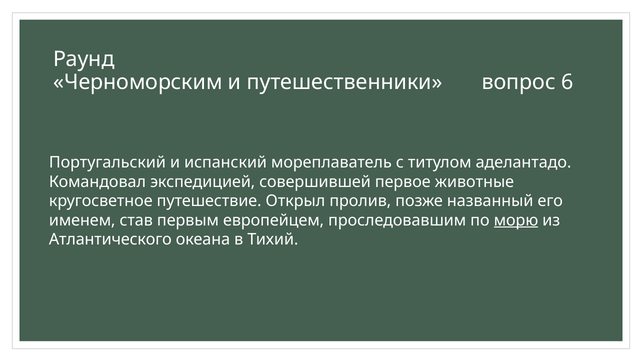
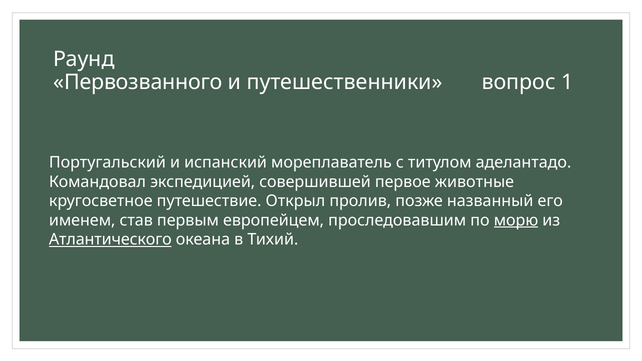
Черноморским: Черноморским -> Первозванного
6: 6 -> 1
Атлантического underline: none -> present
